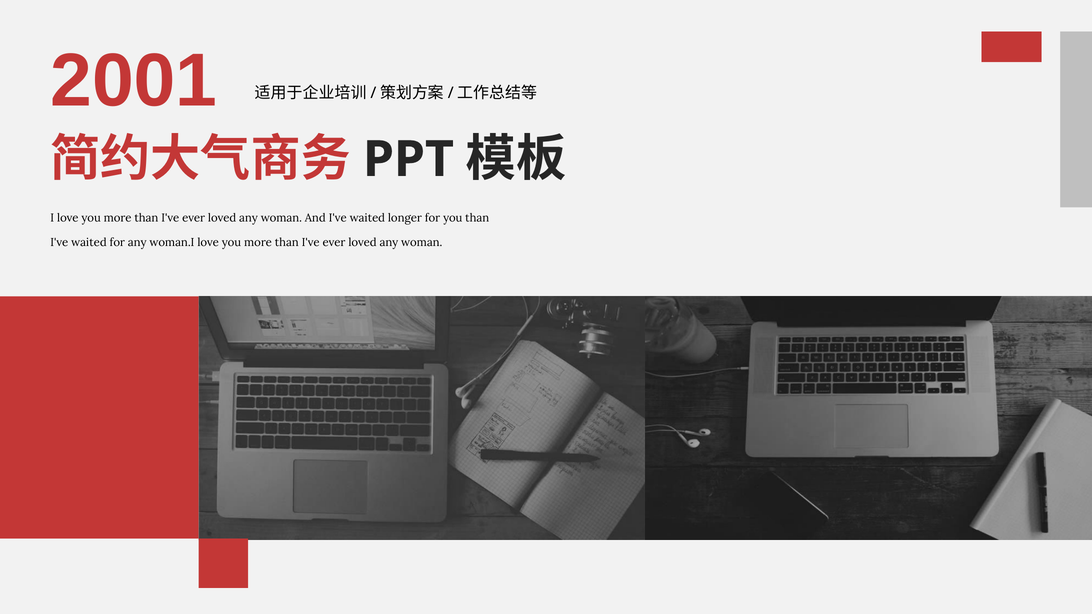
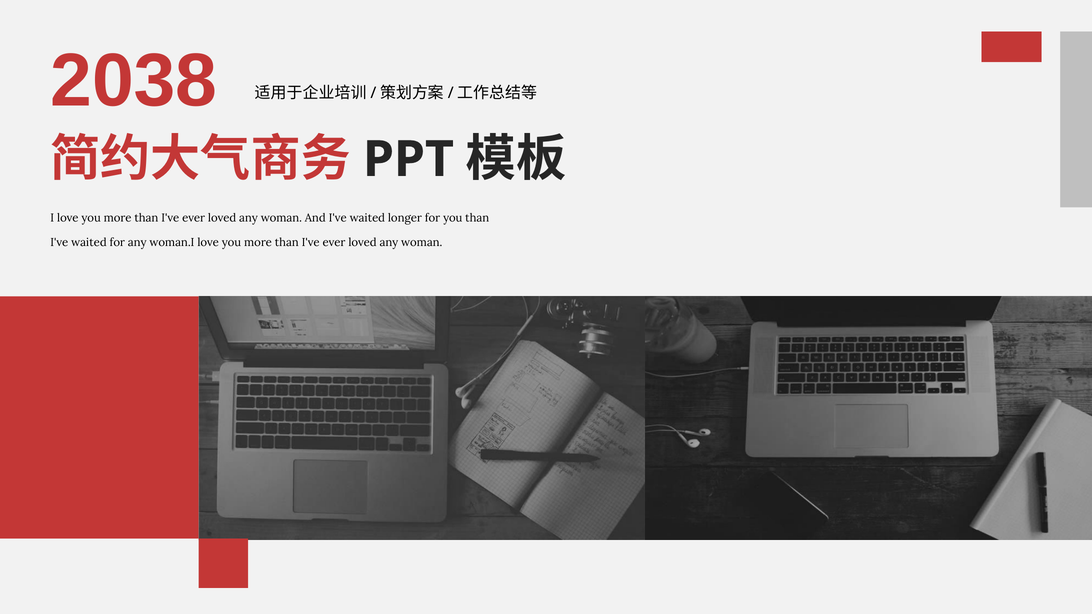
2001: 2001 -> 2038
